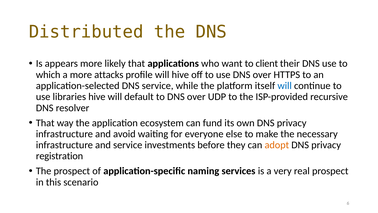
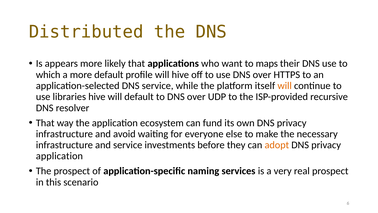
client: client -> maps
more attacks: attacks -> default
will at (285, 86) colour: blue -> orange
registration at (60, 156): registration -> application
